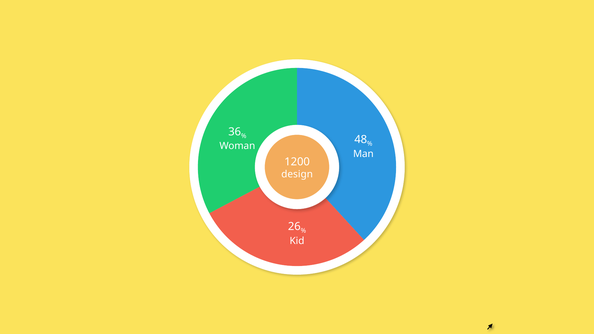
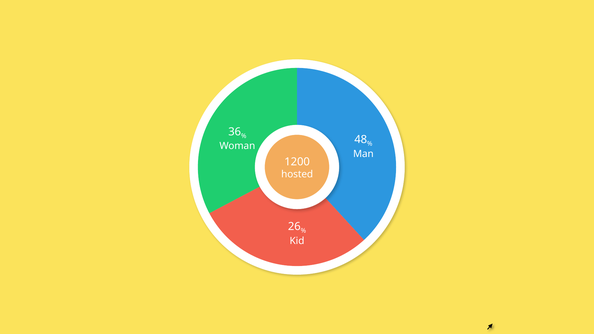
design: design -> hosted
